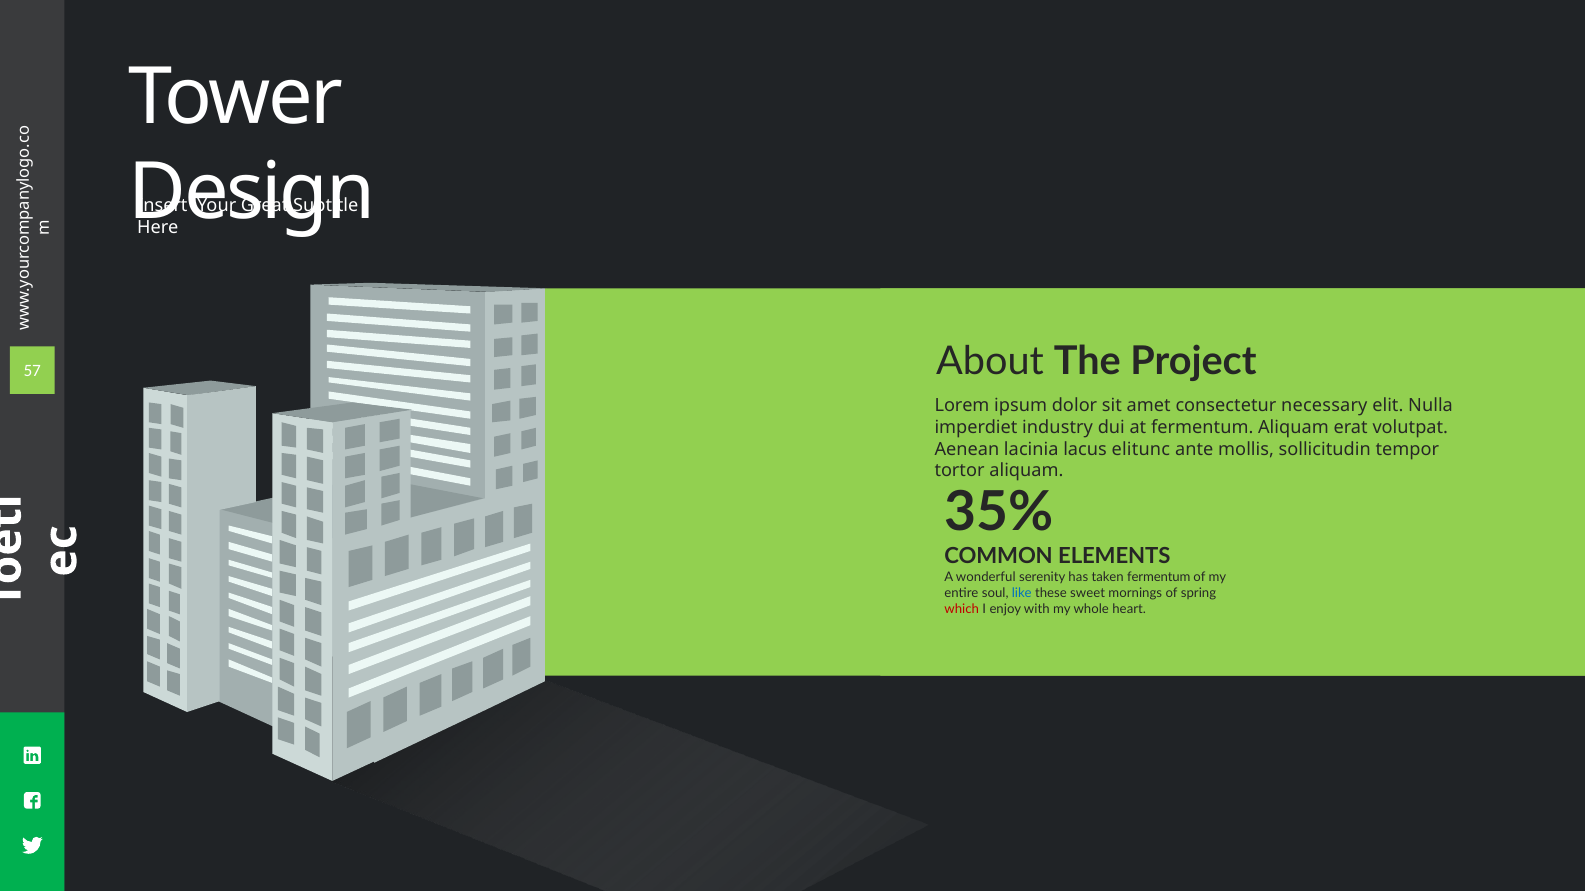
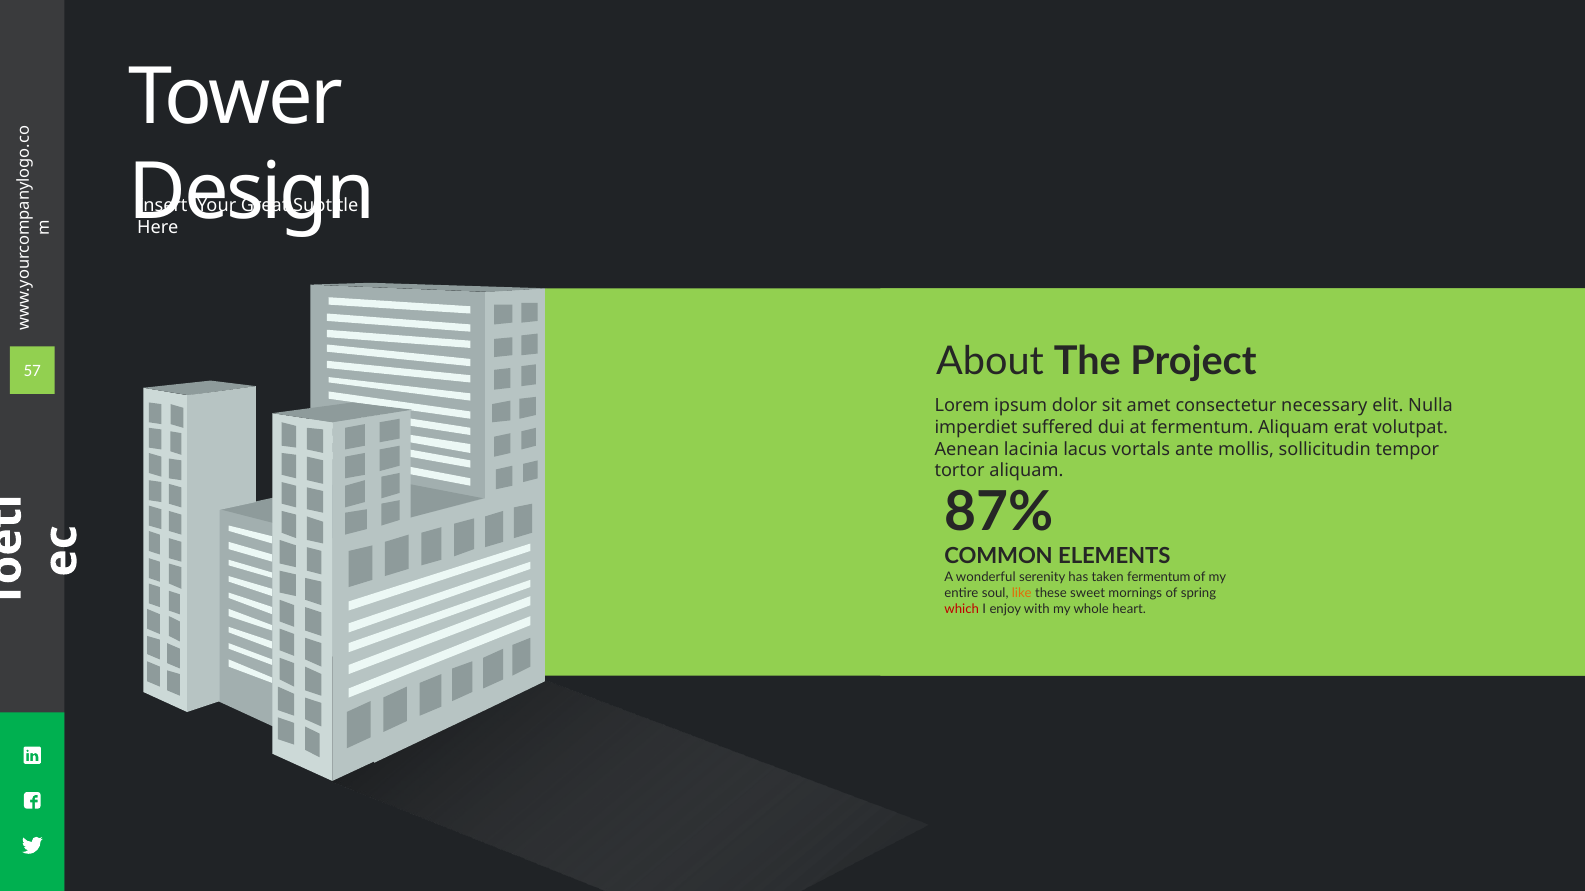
industry: industry -> suffered
elitunc: elitunc -> vortals
35%: 35% -> 87%
like colour: blue -> orange
